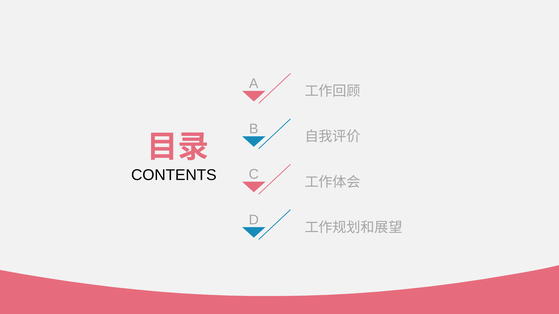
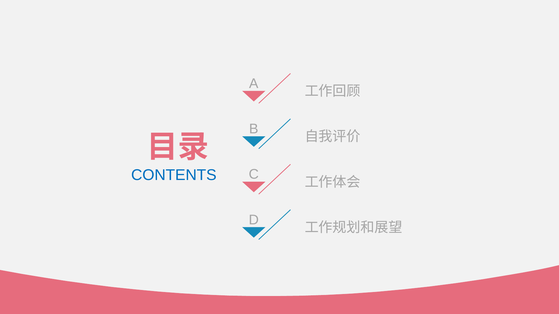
CONTENTS colour: black -> blue
